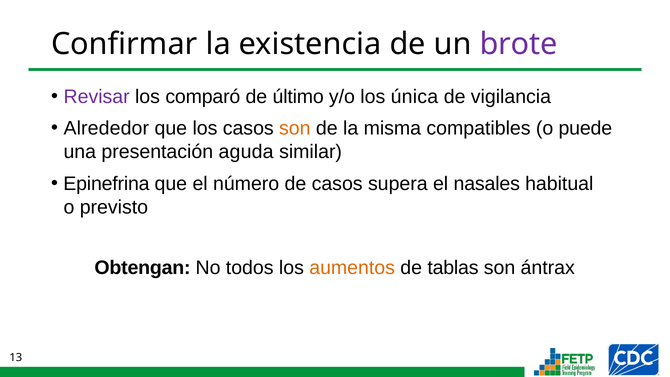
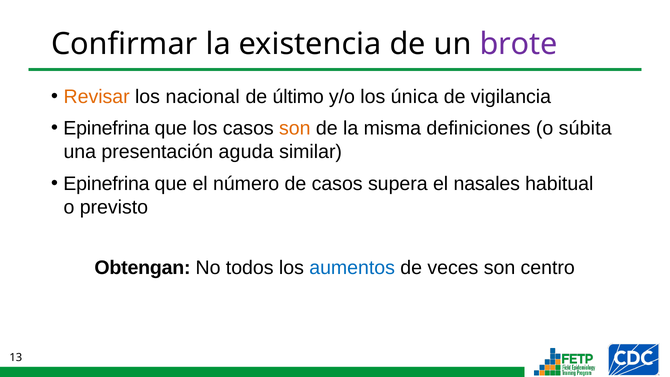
Revisar colour: purple -> orange
comparó: comparó -> nacional
Alrededor at (106, 128): Alrededor -> Epinefrina
compatibles: compatibles -> definiciones
puede: puede -> súbita
aumentos colour: orange -> blue
tablas: tablas -> veces
ántrax: ántrax -> centro
